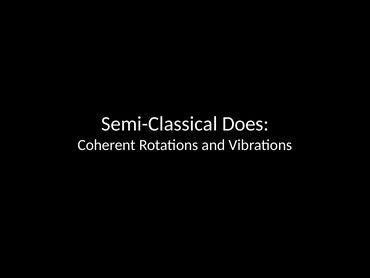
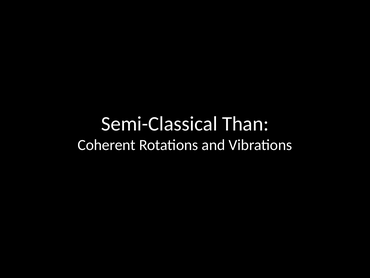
Does: Does -> Than
